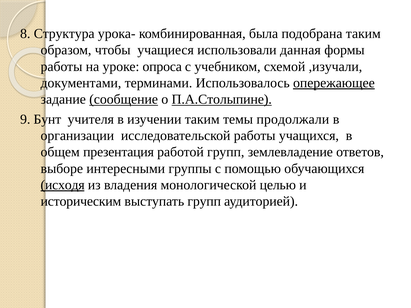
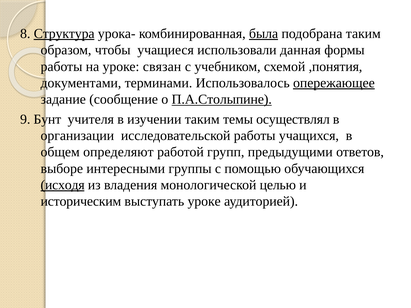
Структура underline: none -> present
была underline: none -> present
опроса: опроса -> связан
,изучали: ,изучали -> ,понятия
сообщение underline: present -> none
продолжали: продолжали -> осуществлял
презентация: презентация -> определяют
землевладение: землевладение -> предыдущими
выступать групп: групп -> уроке
